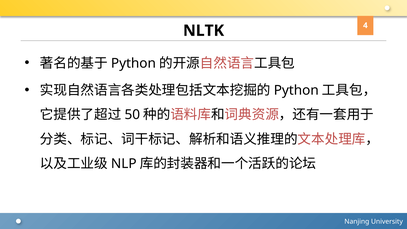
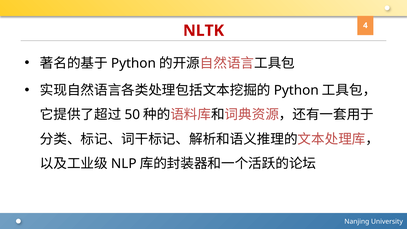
NLTK colour: black -> red
